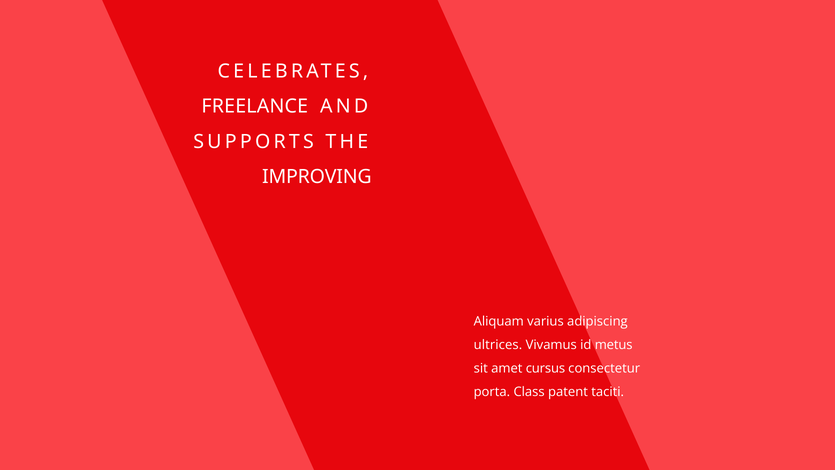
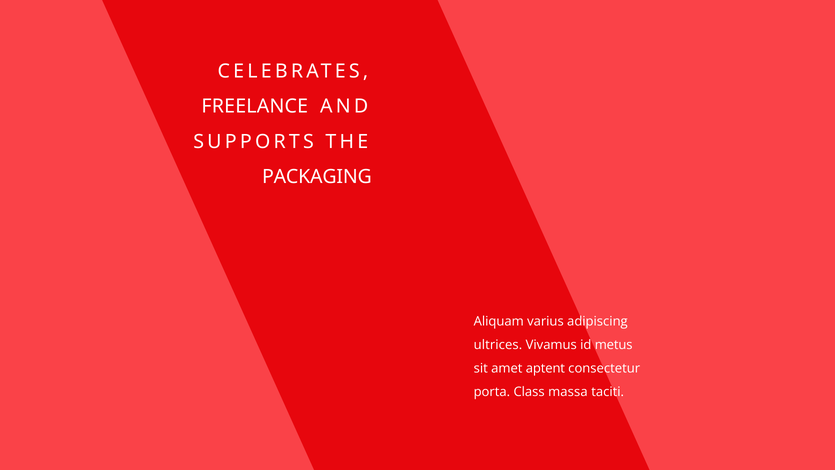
IMPROVING: IMPROVING -> PACKAGING
cursus: cursus -> aptent
patent: patent -> massa
